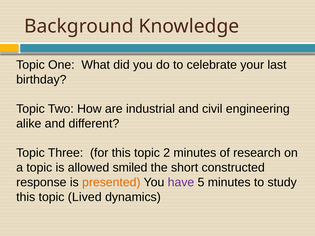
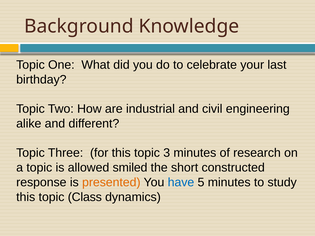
2: 2 -> 3
have colour: purple -> blue
Lived: Lived -> Class
